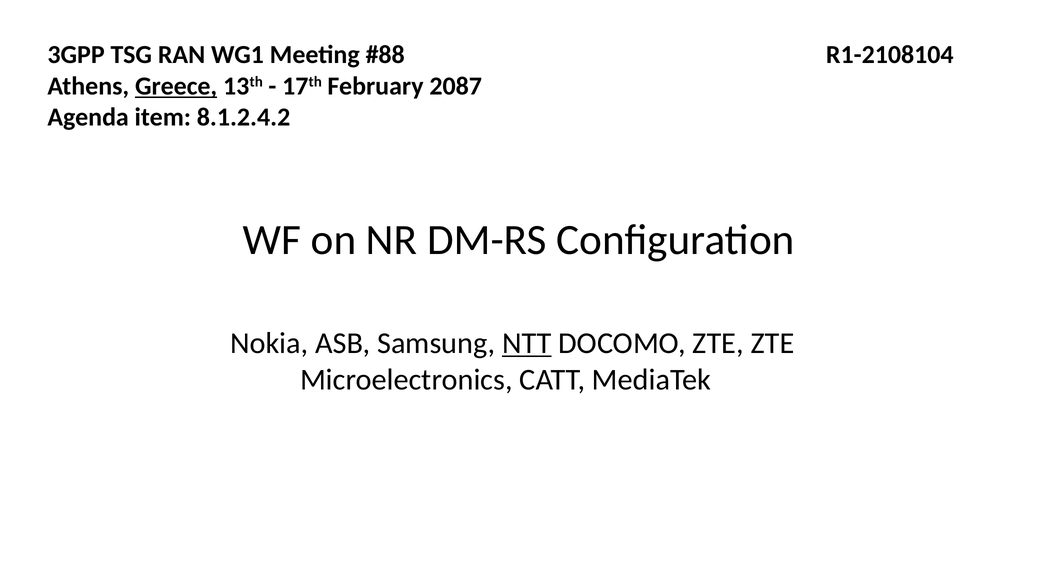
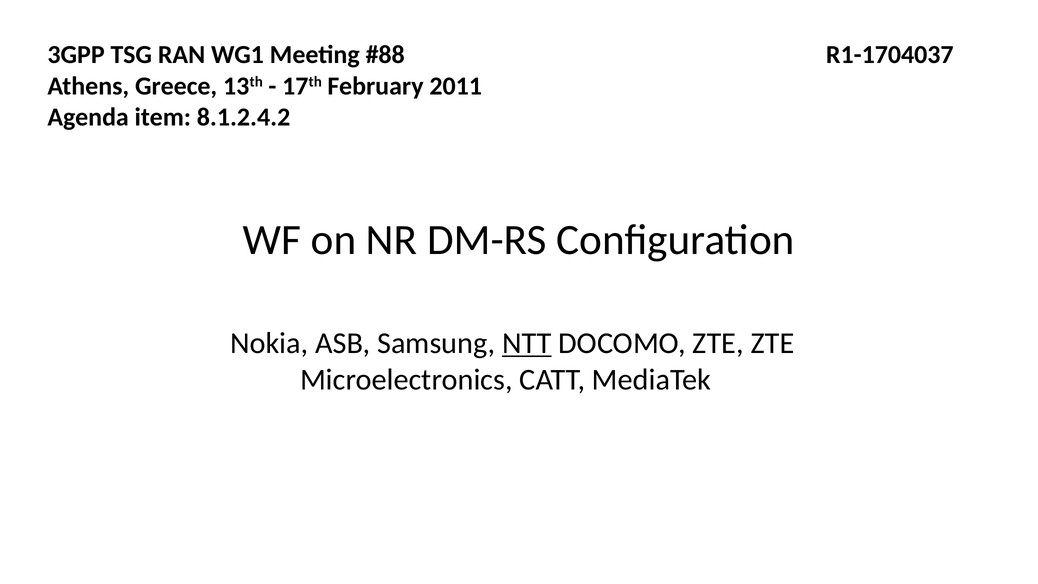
R1-2108104: R1-2108104 -> R1-1704037
Greece underline: present -> none
2087: 2087 -> 2011
